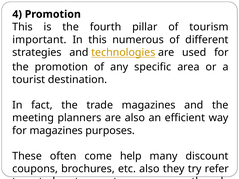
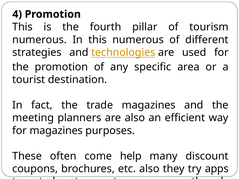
important at (39, 40): important -> numerous
refer: refer -> apps
